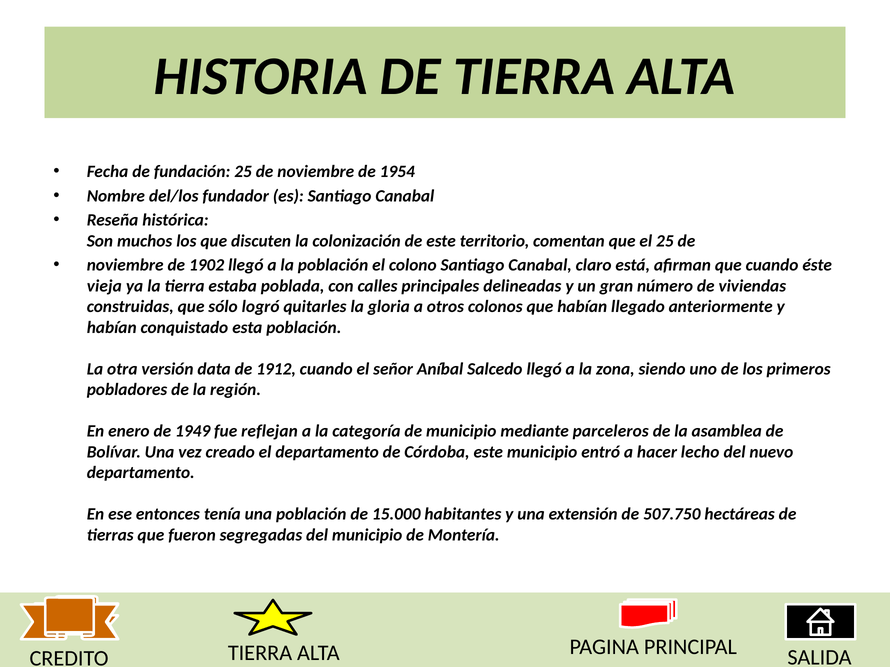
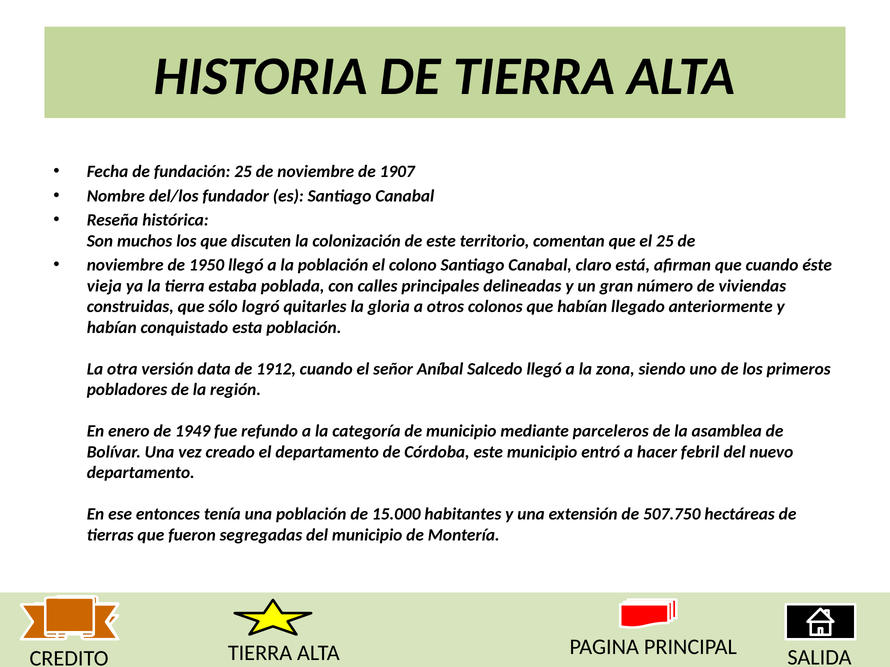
1954: 1954 -> 1907
1902: 1902 -> 1950
reflejan: reflejan -> refundo
lecho: lecho -> febril
